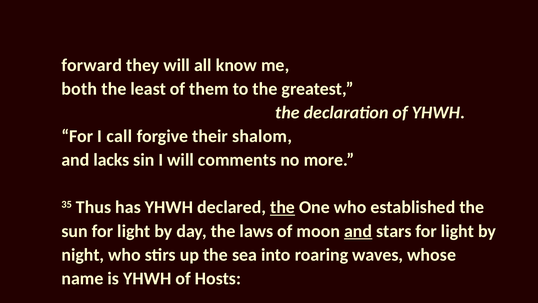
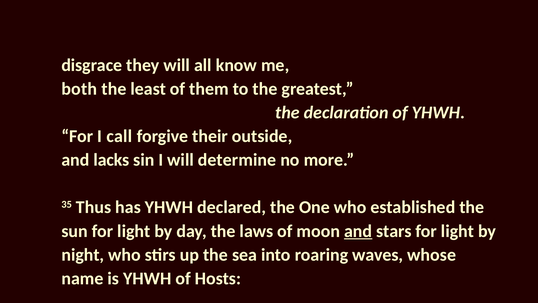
forward: forward -> disgrace
shalom: shalom -> outside
comments: comments -> determine
the at (283, 207) underline: present -> none
